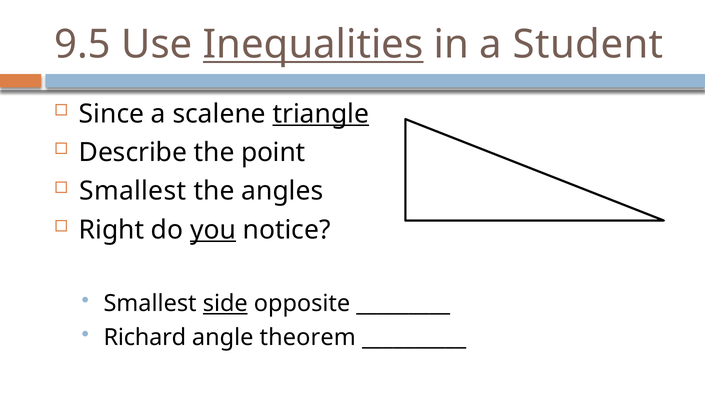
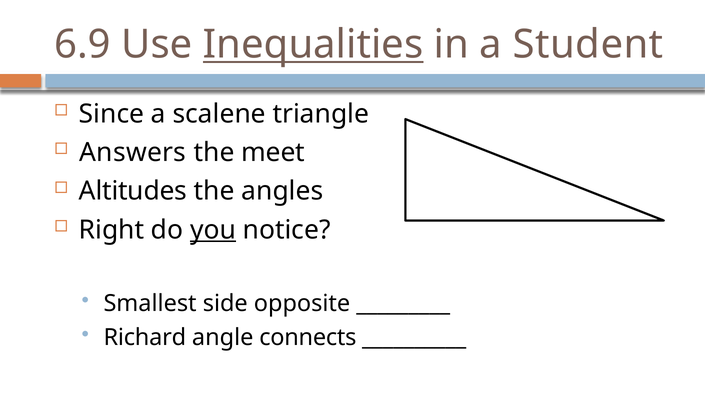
9.5: 9.5 -> 6.9
triangle underline: present -> none
Describe: Describe -> Answers
point: point -> meet
Smallest at (133, 191): Smallest -> Altitudes
side underline: present -> none
theorem: theorem -> connects
